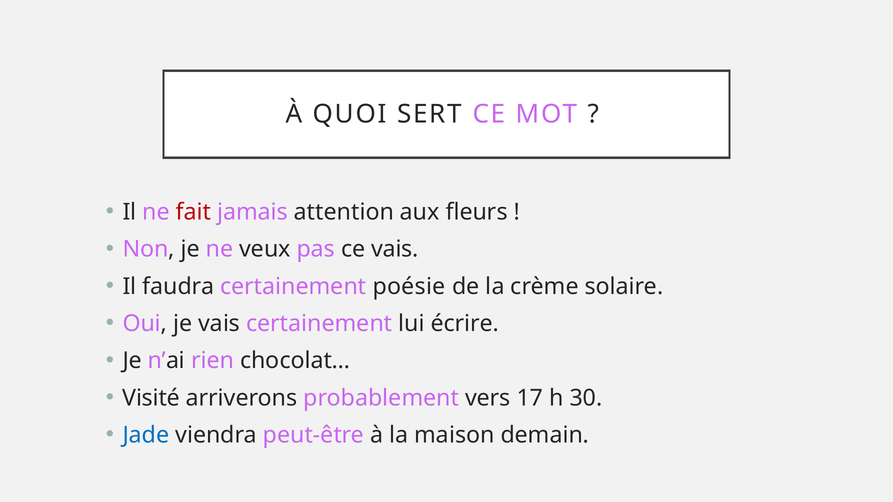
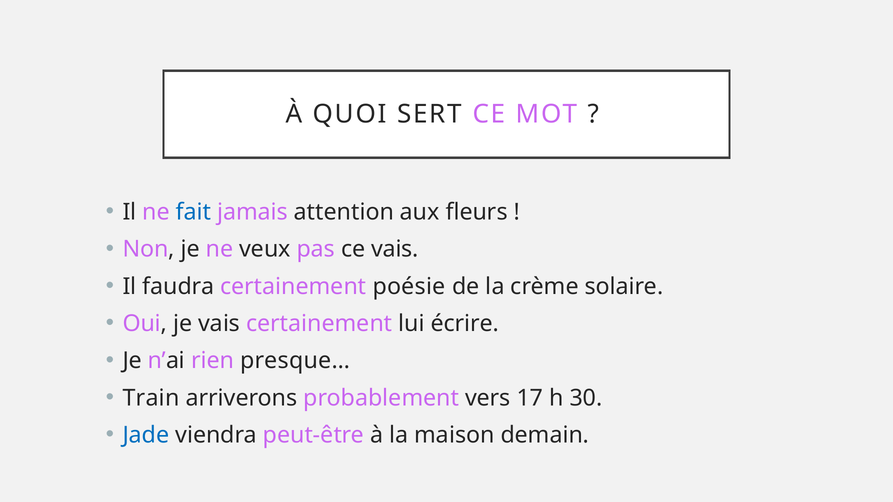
fait colour: red -> blue
chocolat…: chocolat… -> presque…
Visité: Visité -> Train
